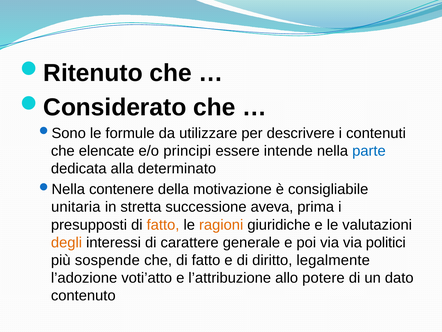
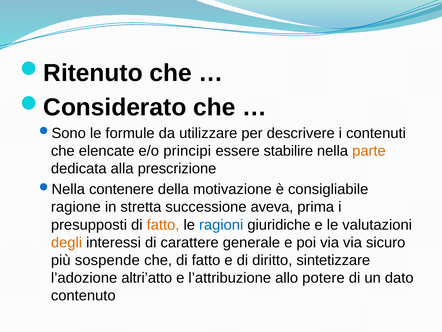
intende: intende -> stabilire
parte colour: blue -> orange
determinato: determinato -> prescrizione
unitaria: unitaria -> ragione
ragioni colour: orange -> blue
politici: politici -> sicuro
legalmente: legalmente -> sintetizzare
voti’atto: voti’atto -> altri’atto
